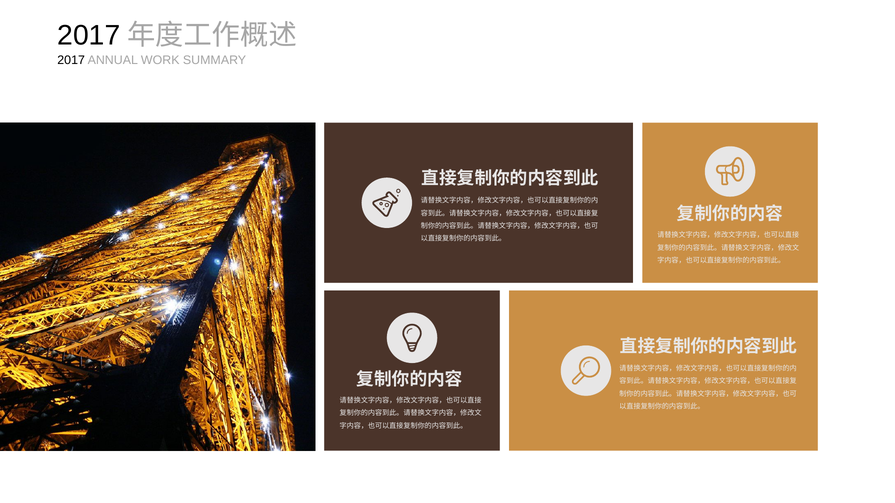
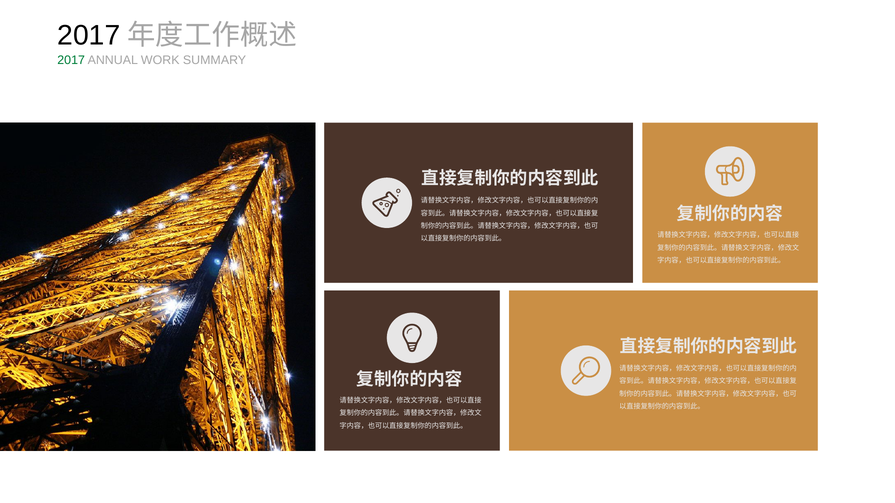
2017 at (71, 60) colour: black -> green
